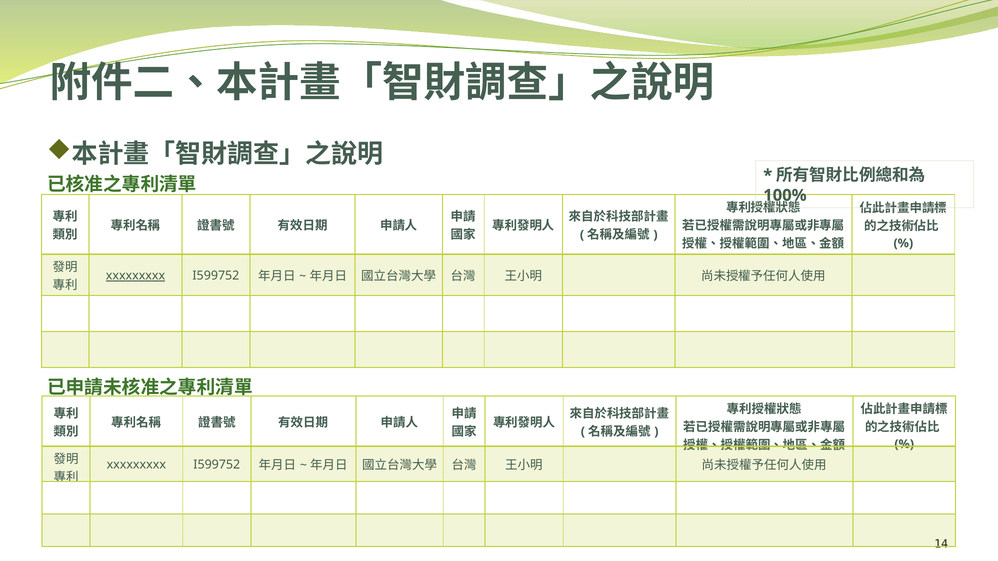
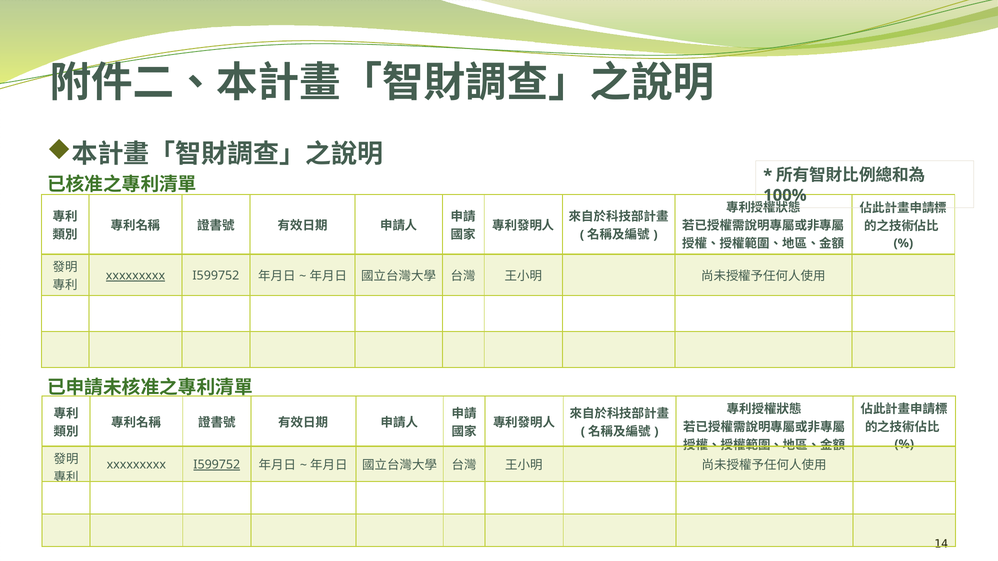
I599752 at (217, 465) underline: none -> present
